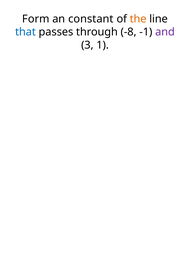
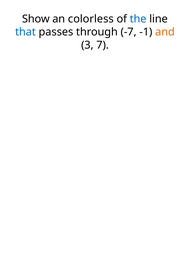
Form: Form -> Show
constant: constant -> colorless
the colour: orange -> blue
-8: -8 -> -7
and colour: purple -> orange
1: 1 -> 7
